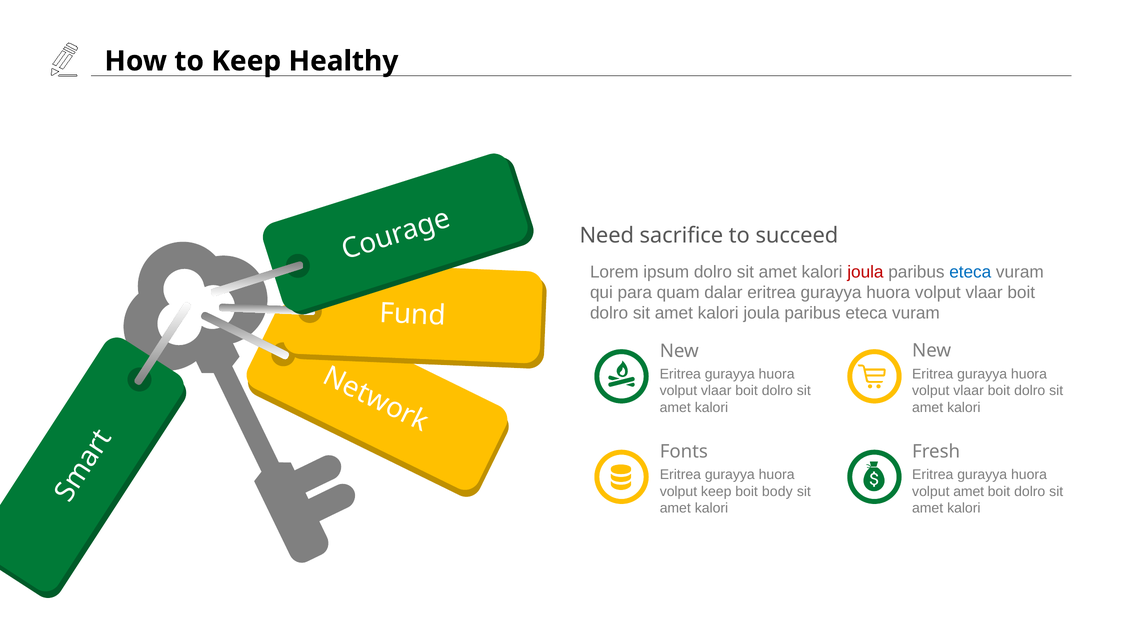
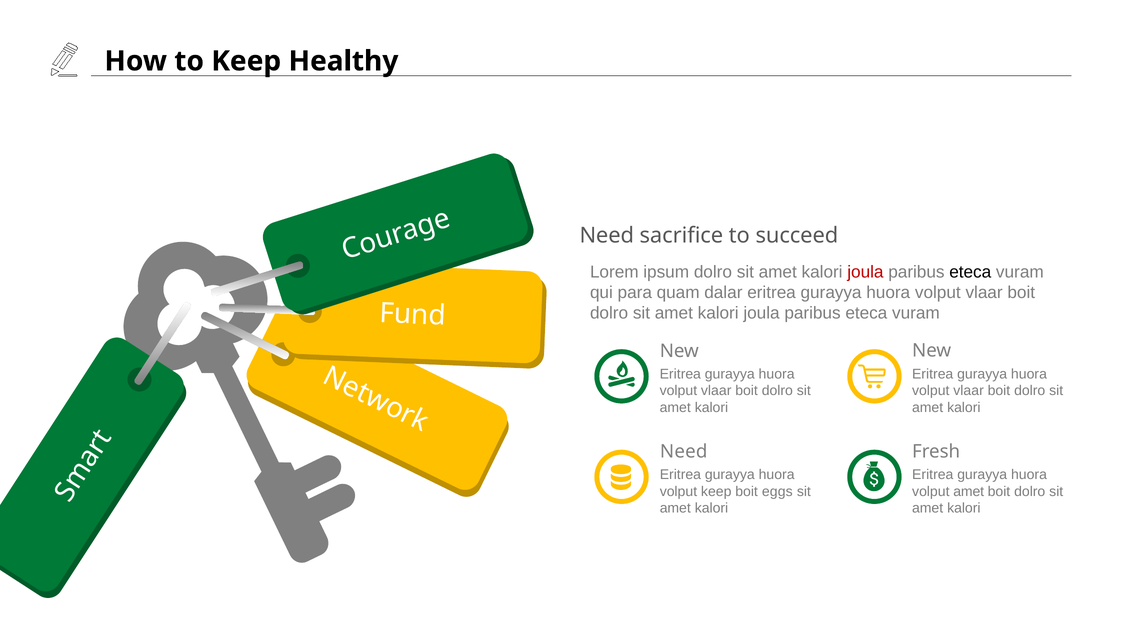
eteca at (970, 272) colour: blue -> black
Fonts at (684, 452): Fonts -> Need
body: body -> eggs
